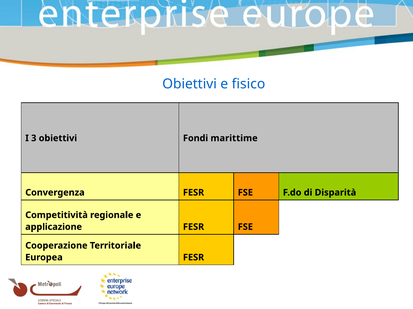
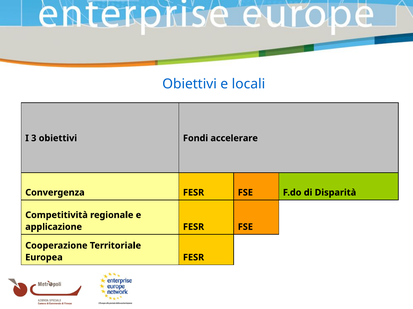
fisico: fisico -> locali
marittime: marittime -> accelerare
